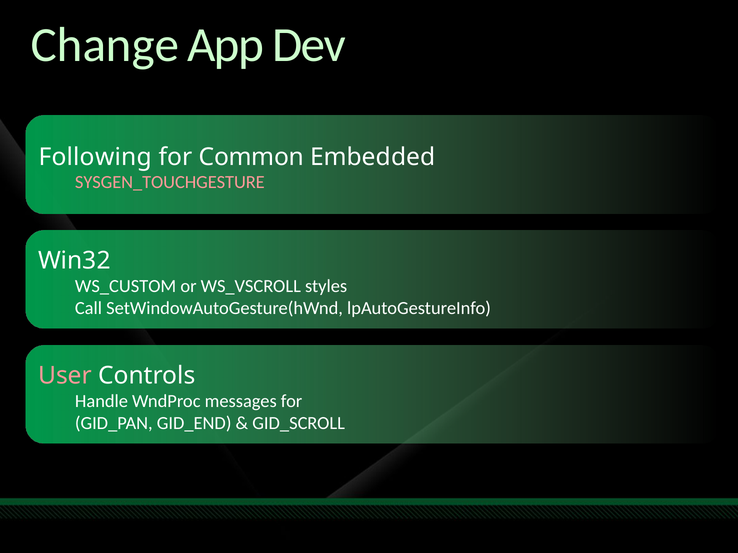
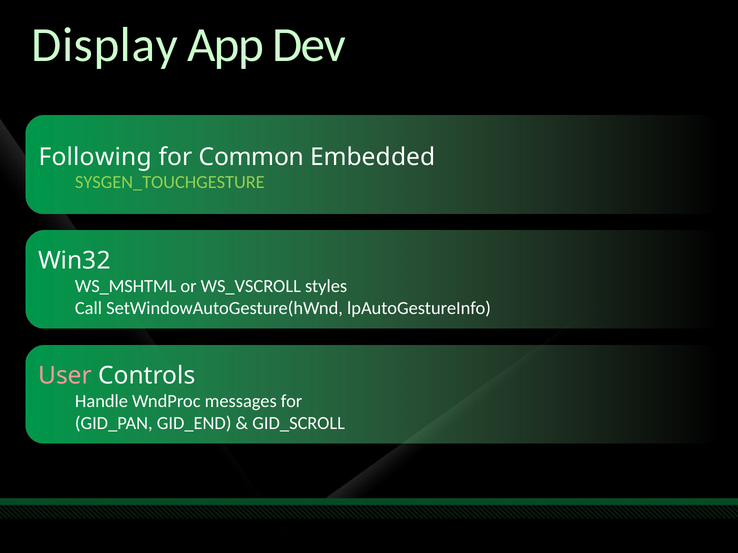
Change: Change -> Display
SYSGEN_TOUCHGESTURE colour: pink -> light green
WS_CUSTOM: WS_CUSTOM -> WS_MSHTML
